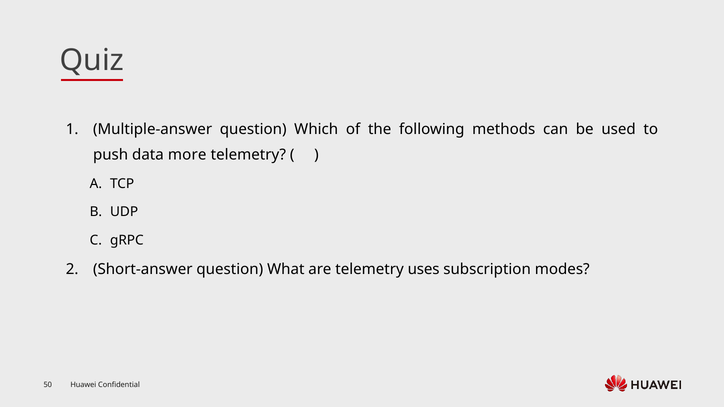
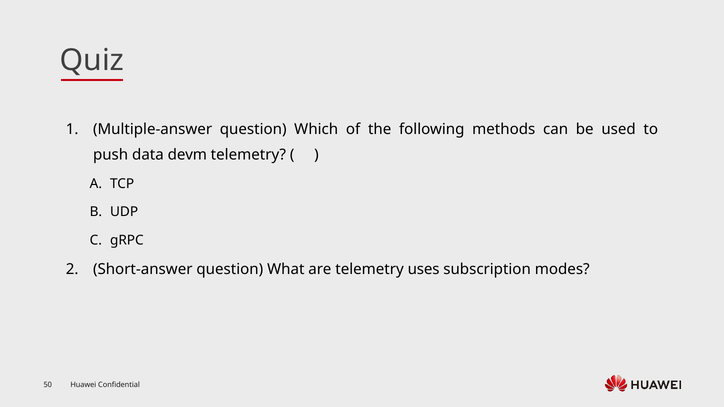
more: more -> devm
